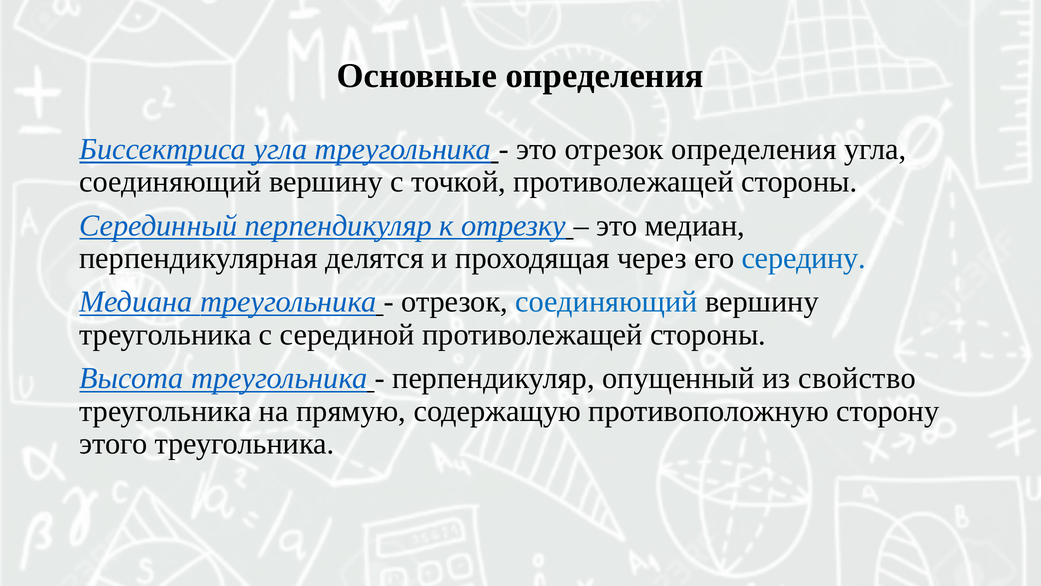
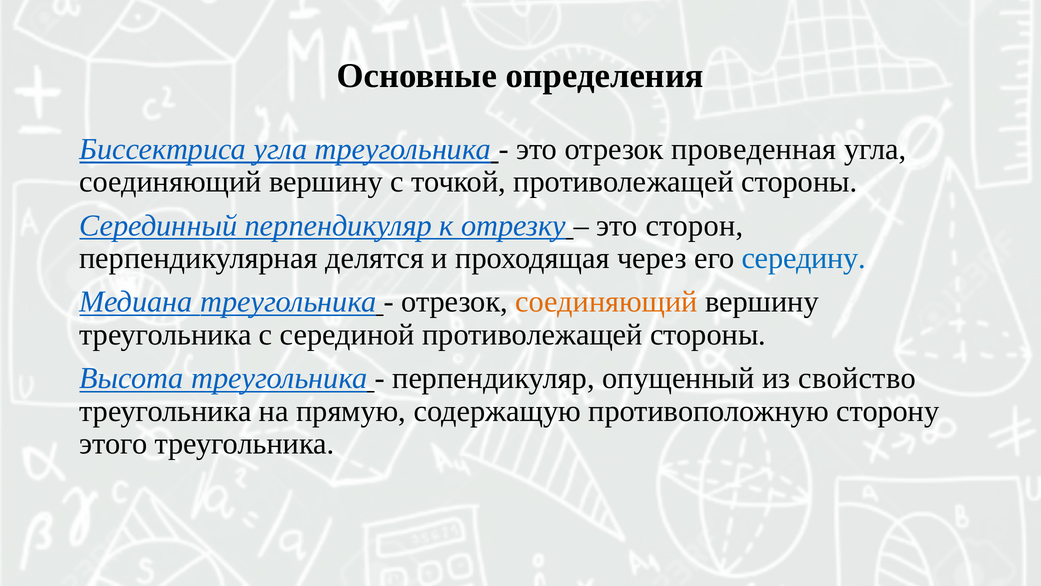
отрезок определения: определения -> проведенная
медиан: медиан -> сторон
соединяющий at (607, 302) colour: blue -> orange
